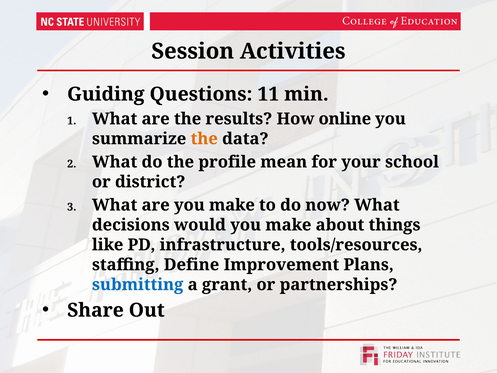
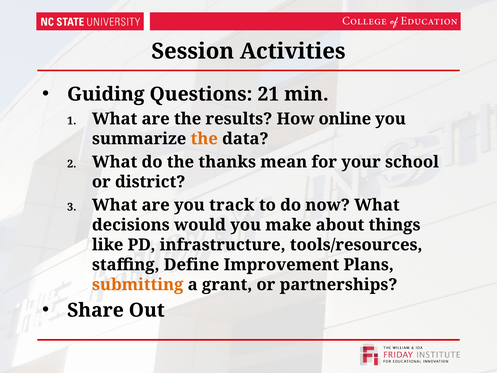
11: 11 -> 21
profile: profile -> thanks
are you make: make -> track
submitting colour: blue -> orange
